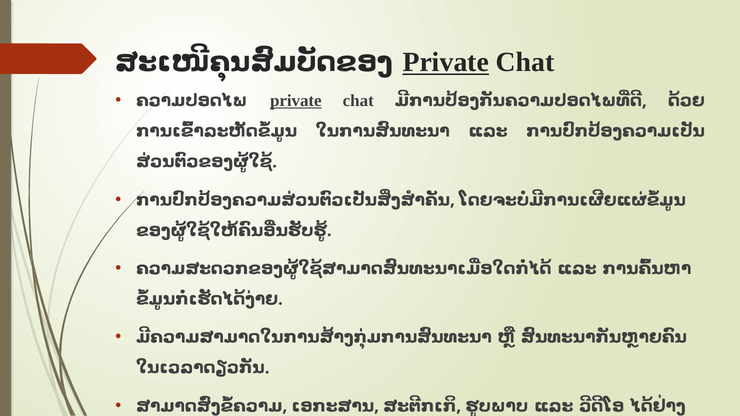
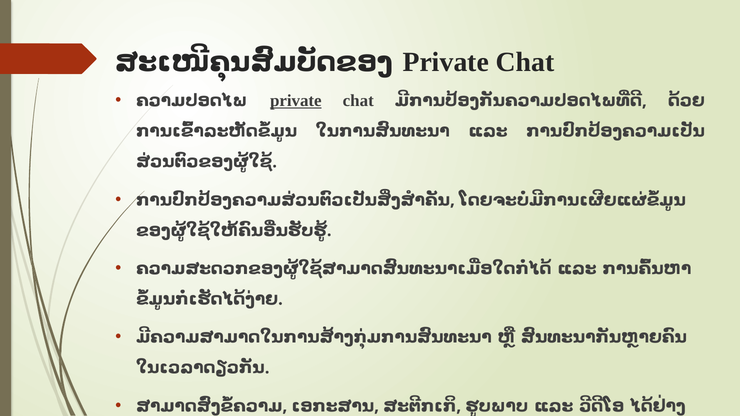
Private at (446, 62) underline: present -> none
